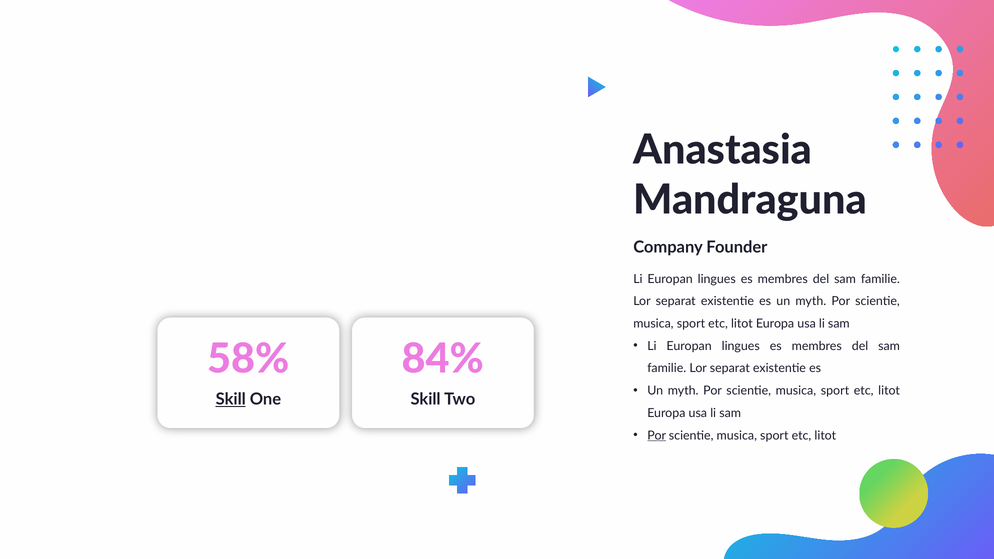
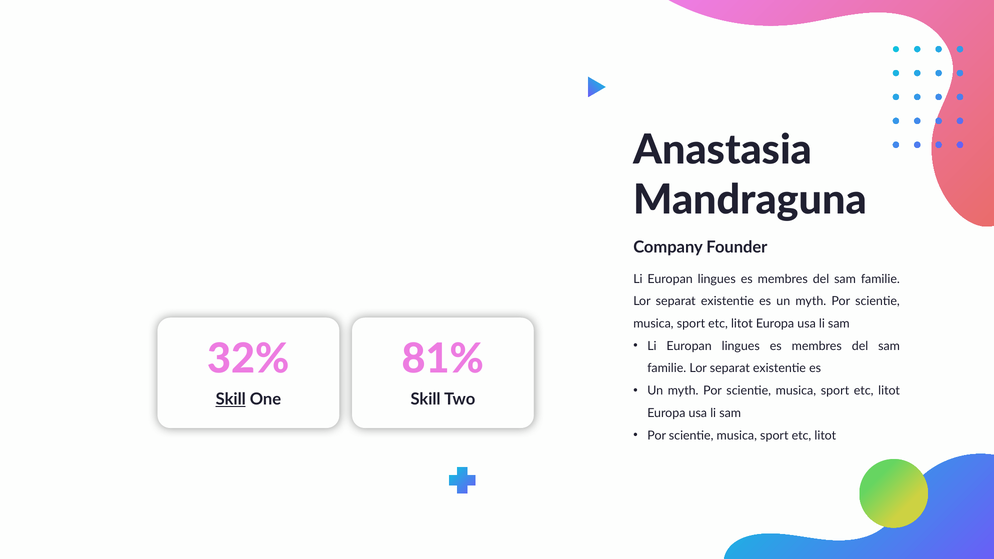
58%: 58% -> 32%
84%: 84% -> 81%
Por at (657, 436) underline: present -> none
